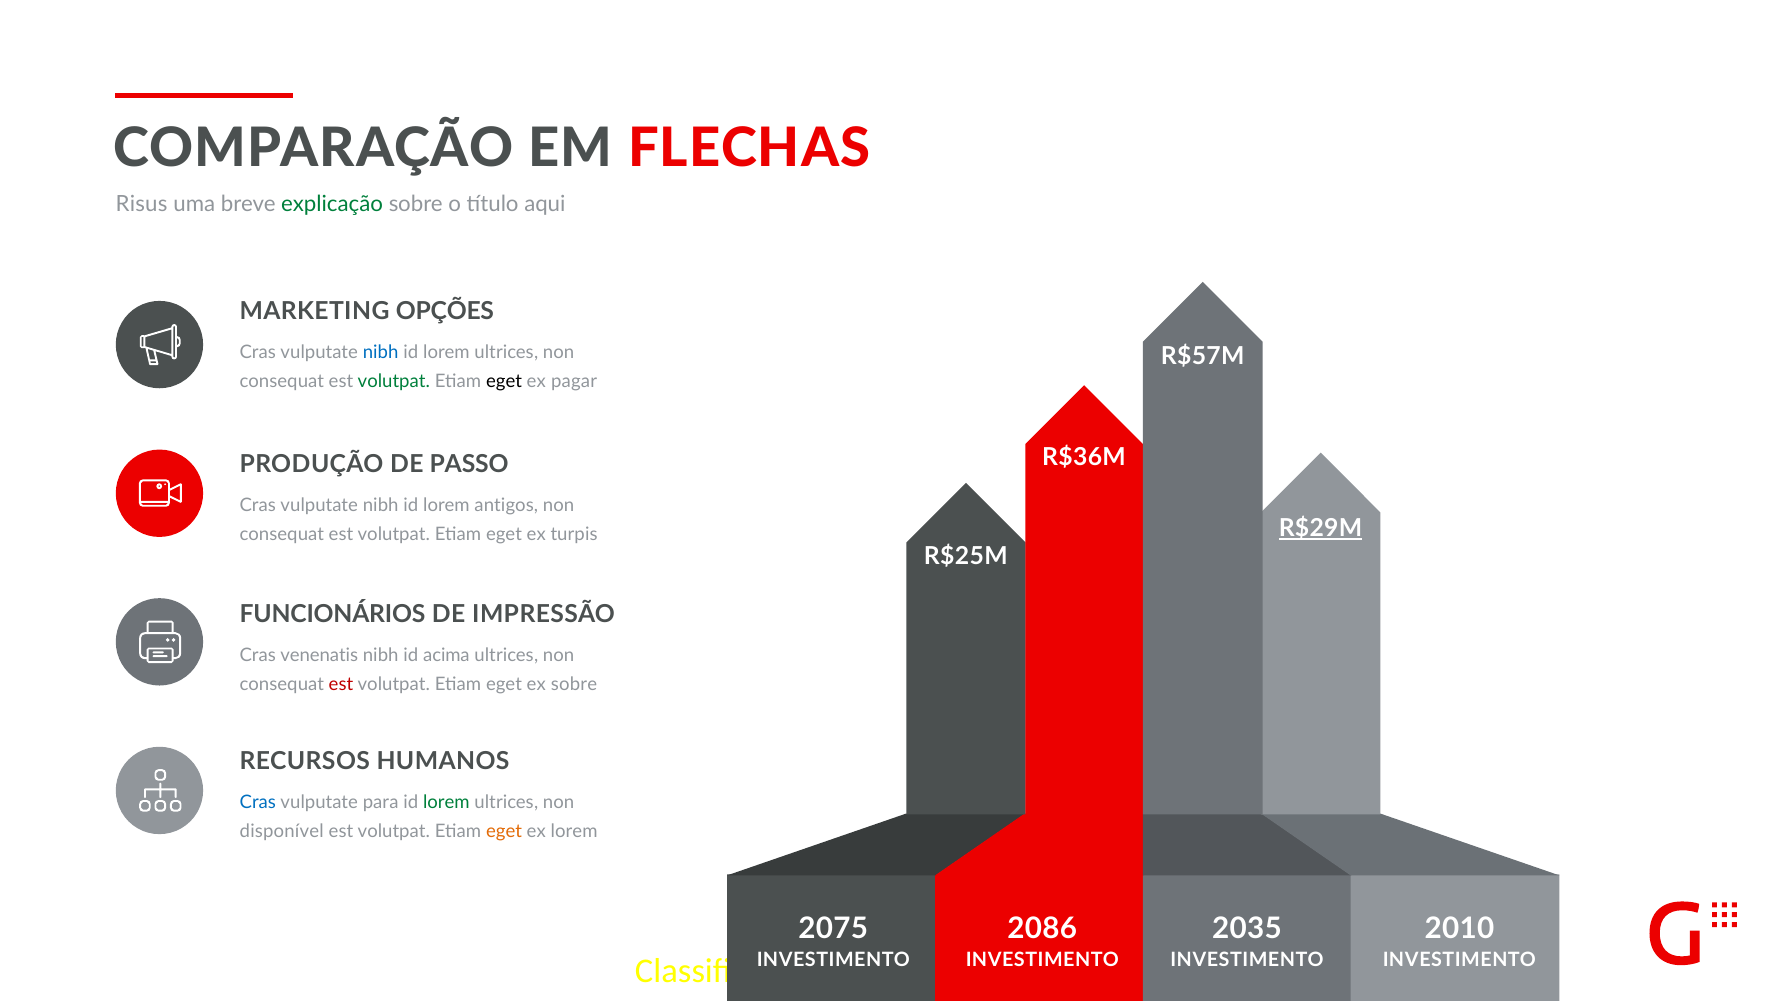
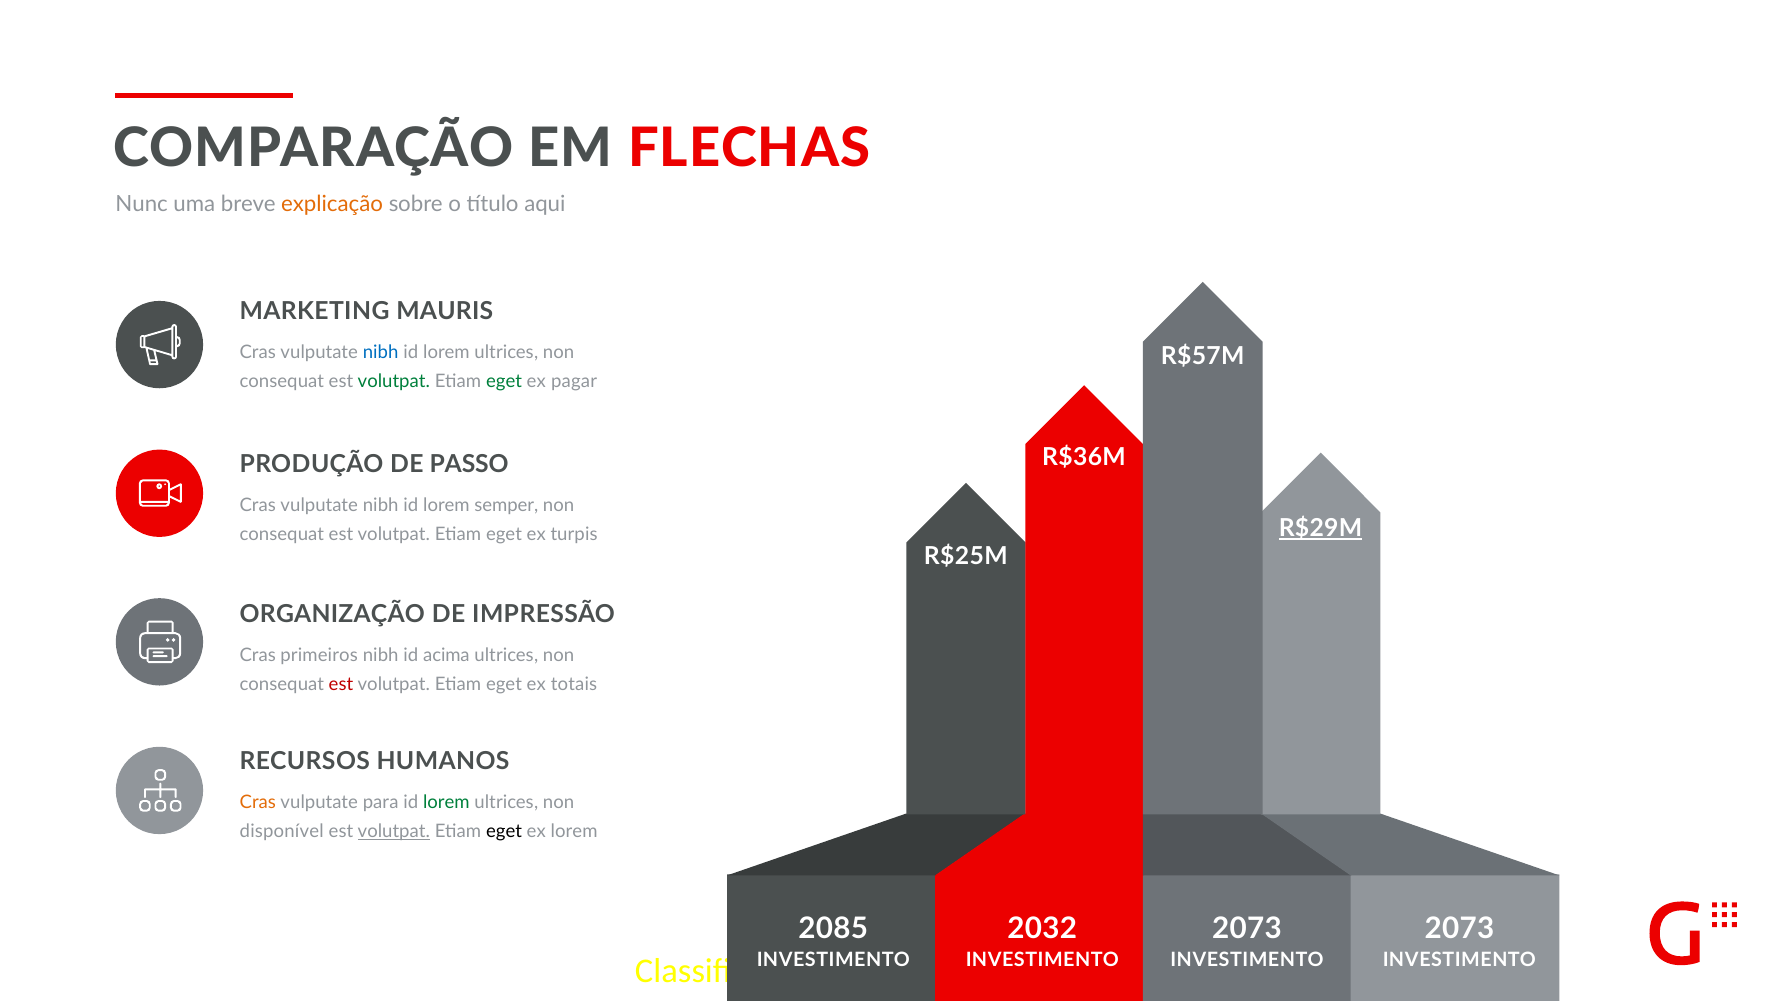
Risus: Risus -> Nunc
explicação colour: green -> orange
OPÇÕES: OPÇÕES -> MAURIS
eget at (504, 381) colour: black -> green
antigos: antigos -> semper
FUNCIONÁRIOS: FUNCIONÁRIOS -> ORGANIZAÇÃO
venenatis: venenatis -> primeiros
ex sobre: sobre -> totais
Cras at (258, 802) colour: blue -> orange
volutpat at (394, 831) underline: none -> present
eget at (504, 831) colour: orange -> black
2035 at (1247, 928): 2035 -> 2073
2010 at (1459, 928): 2010 -> 2073
2075: 2075 -> 2085
2086: 2086 -> 2032
